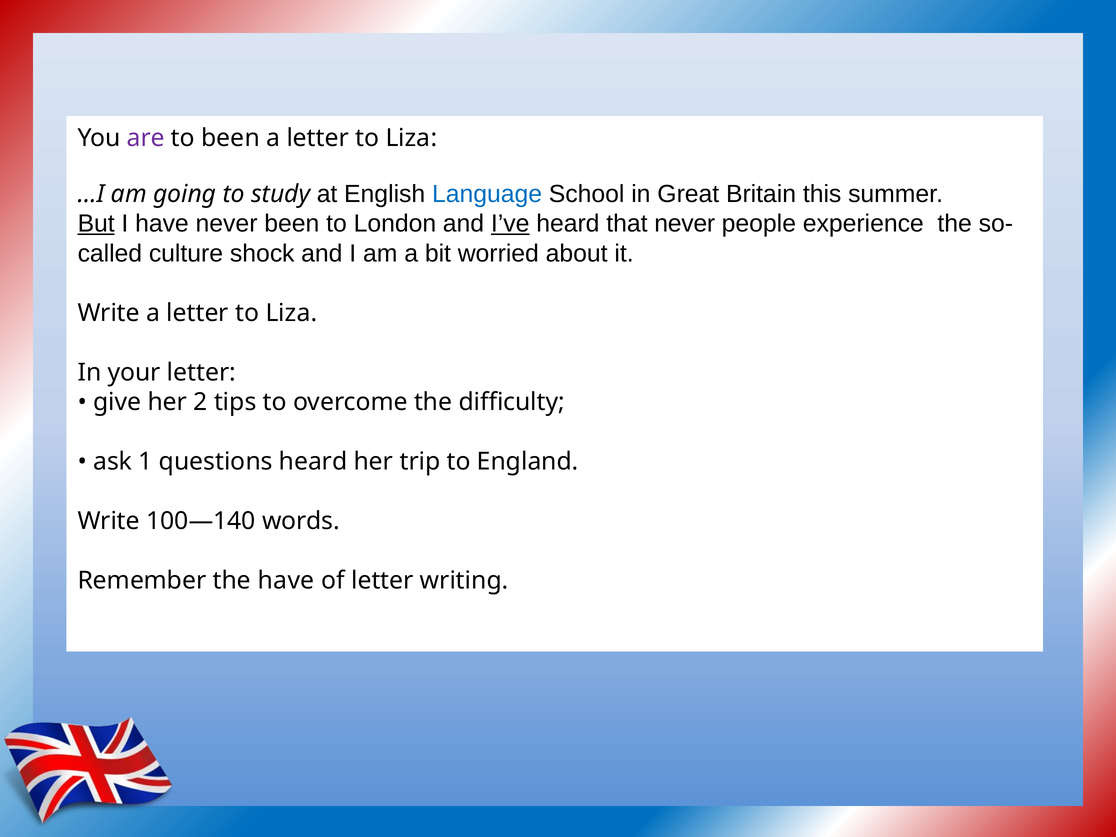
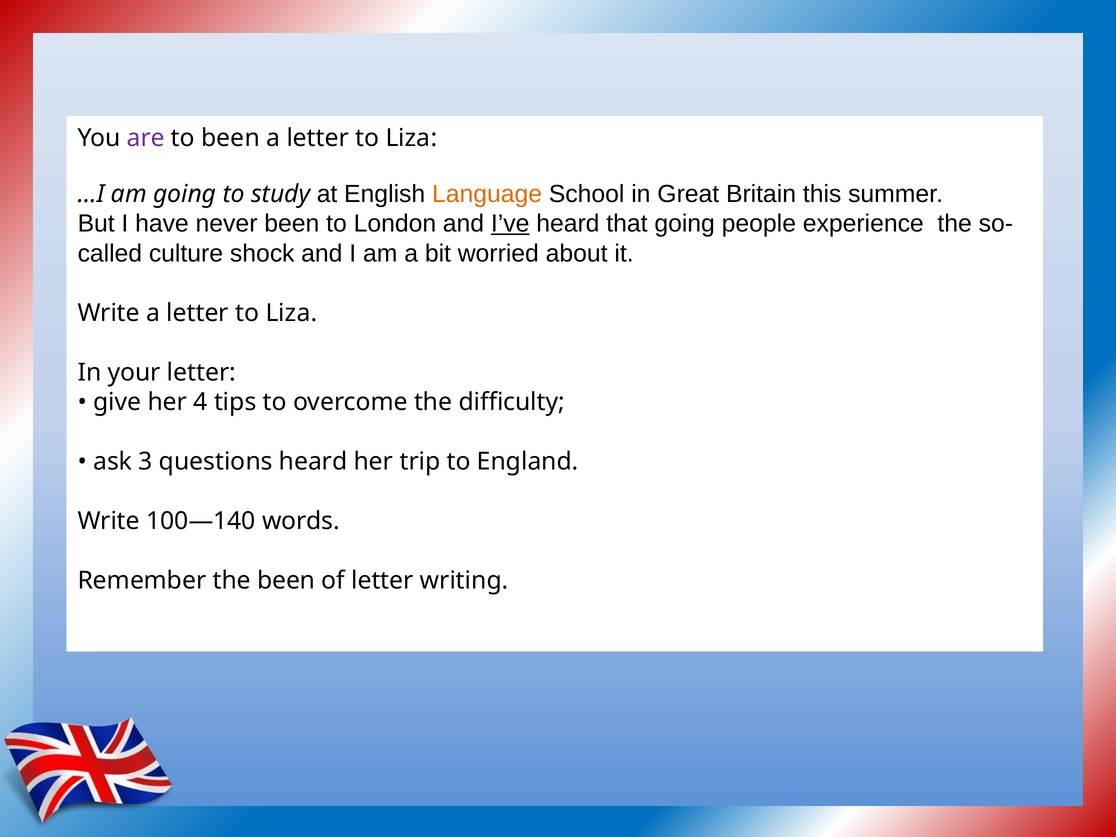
Language colour: blue -> orange
But underline: present -> none
that never: never -> going
2: 2 -> 4
1: 1 -> 3
the have: have -> been
